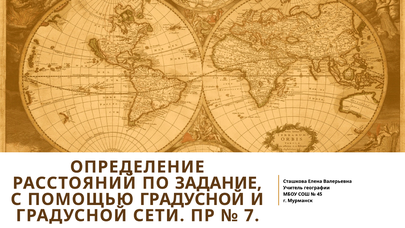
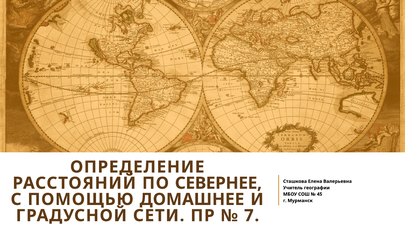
ЗАДАНИЕ: ЗАДАНИЕ -> СЕВЕРНЕЕ
ПОМОЩЬЮ ГРАДУСНОЙ: ГРАДУСНОЙ -> ДОМАШНЕЕ
